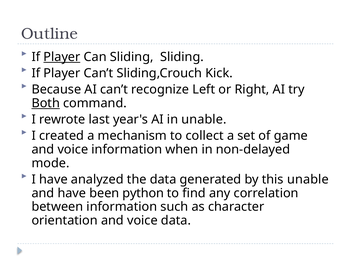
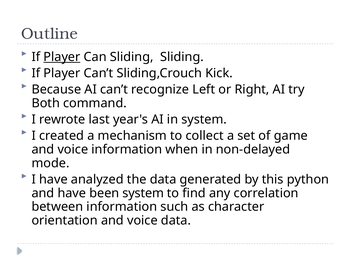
Both underline: present -> none
in unable: unable -> system
this unable: unable -> python
been python: python -> system
